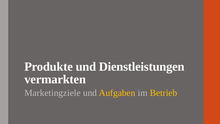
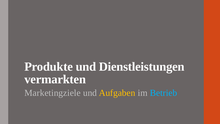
Betrieb colour: yellow -> light blue
